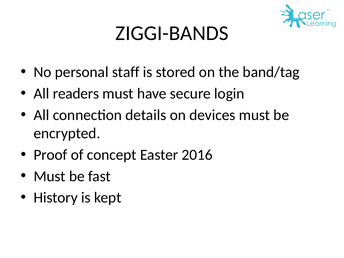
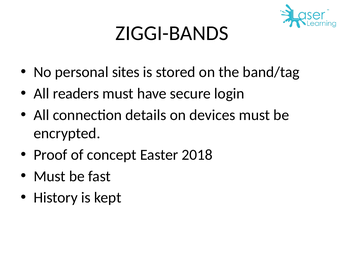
staff: staff -> sites
2016: 2016 -> 2018
